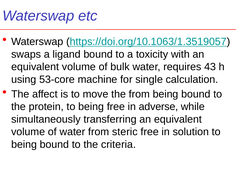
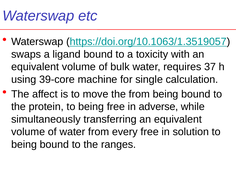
43: 43 -> 37
53-core: 53-core -> 39-core
steric: steric -> every
criteria: criteria -> ranges
